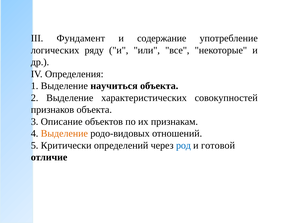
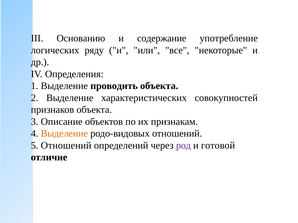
Фундамент: Фундамент -> Основанию
научиться: научиться -> проводить
5 Критически: Критически -> Отношений
род colour: blue -> purple
